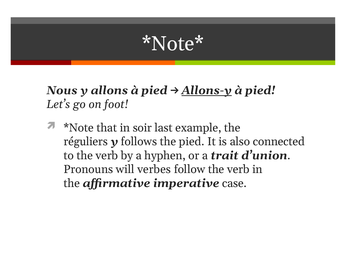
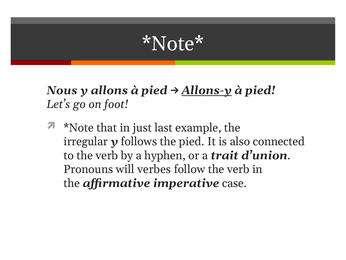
soir: soir -> just
réguliers: réguliers -> irregular
